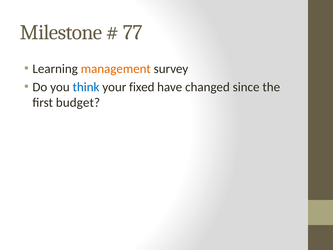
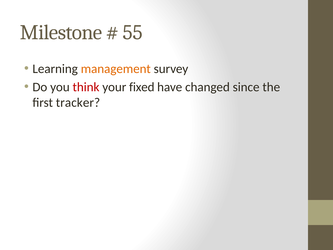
77: 77 -> 55
think colour: blue -> red
budget: budget -> tracker
